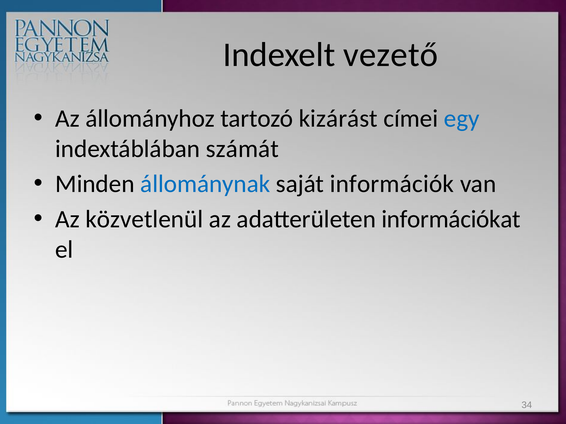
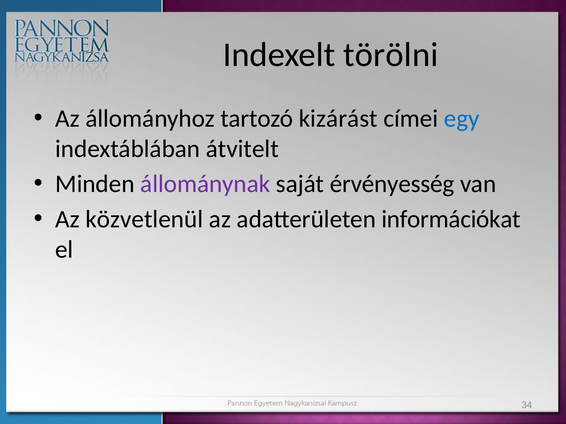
vezető: vezető -> törölni
számát: számát -> átvitelt
állománynak colour: blue -> purple
információk: információk -> érvényesség
